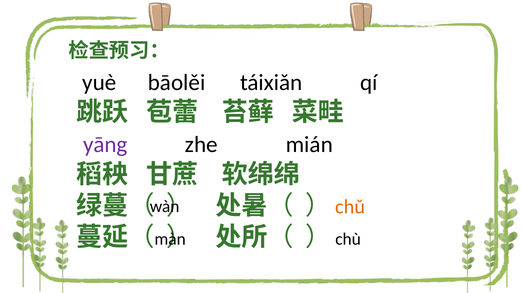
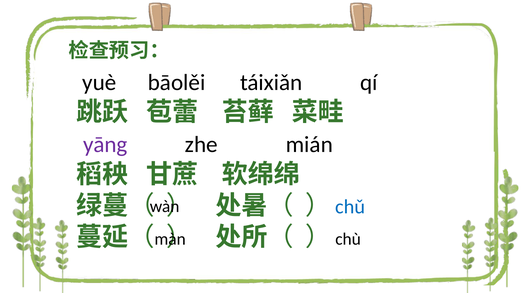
chǔ colour: orange -> blue
